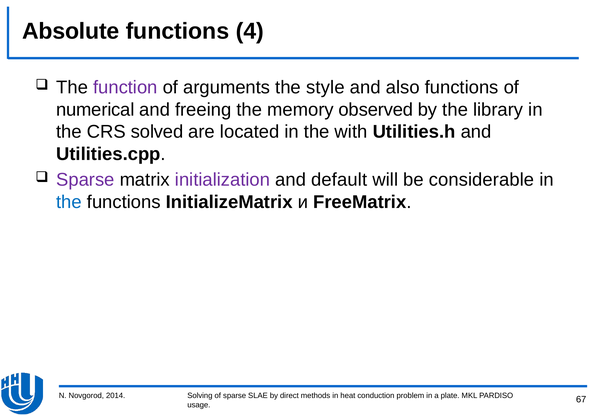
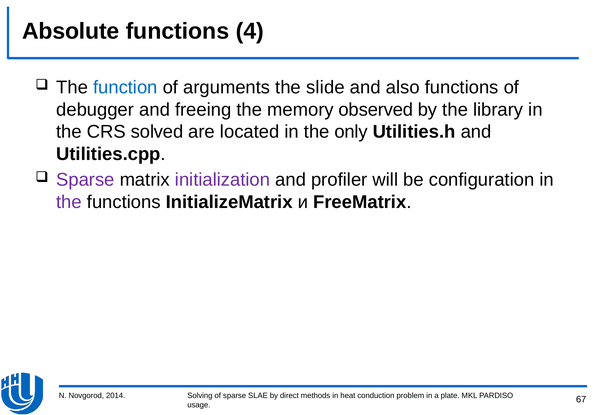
function colour: purple -> blue
style: style -> slide
numerical: numerical -> debugger
with: with -> only
default: default -> profiler
considerable: considerable -> configuration
the at (69, 202) colour: blue -> purple
